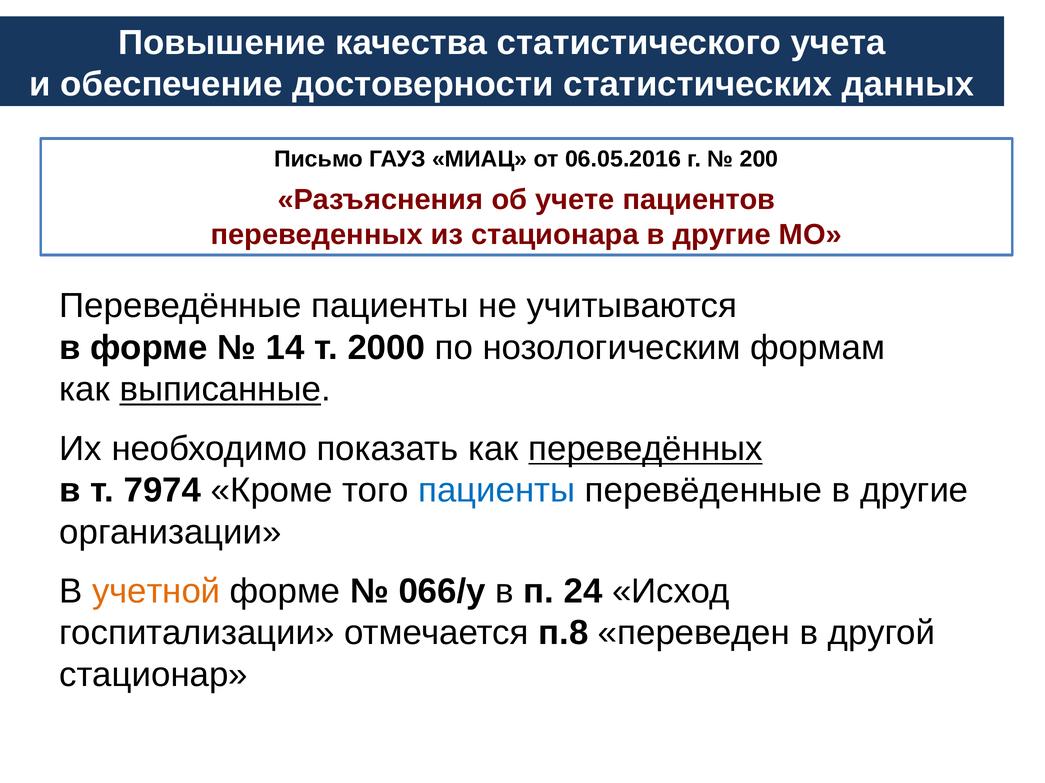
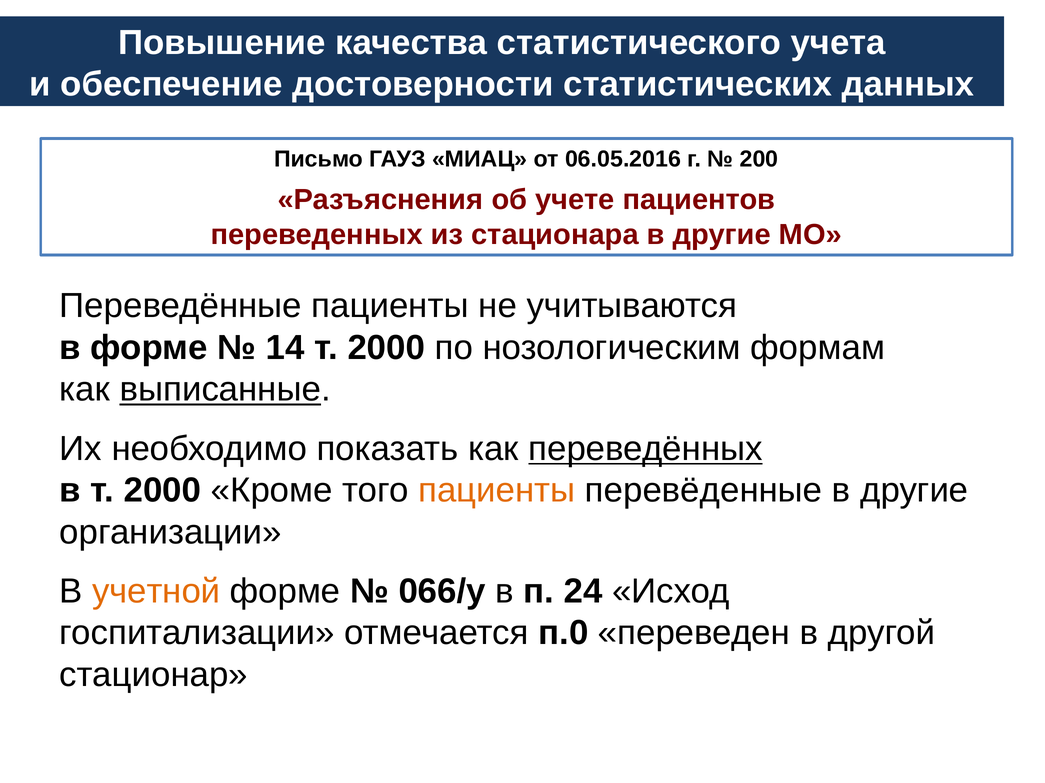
в т 7974: 7974 -> 2000
пациенты at (497, 491) colour: blue -> orange
п.8: п.8 -> п.0
